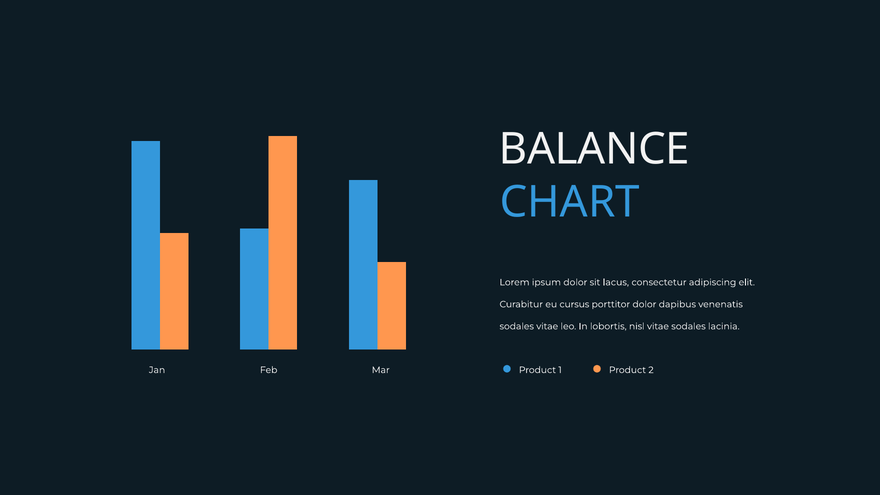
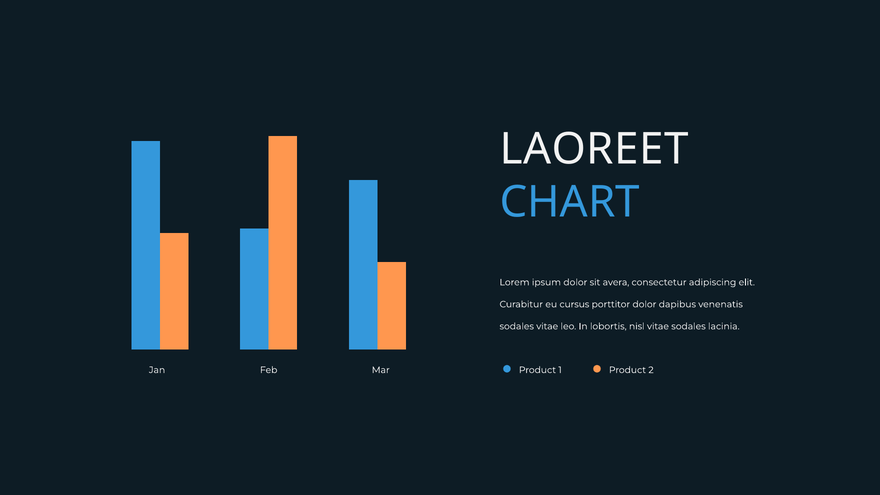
BALANCE: BALANCE -> LAOREET
lacus: lacus -> avera
